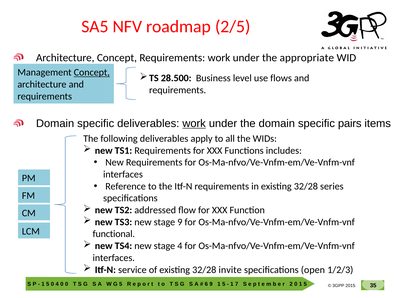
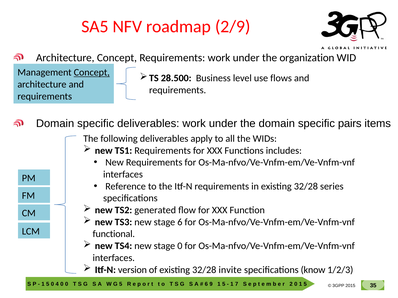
2/5: 2/5 -> 2/9
appropriate: appropriate -> organization
work at (194, 124) underline: present -> none
addressed: addressed -> generated
stage 9: 9 -> 6
stage 4: 4 -> 0
service: service -> version
open: open -> know
